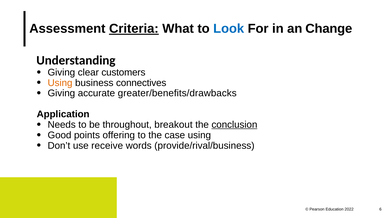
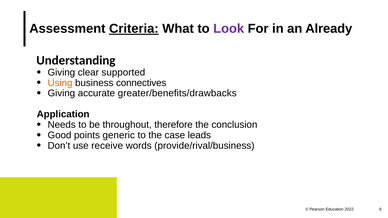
Look colour: blue -> purple
Change: Change -> Already
customers: customers -> supported
breakout: breakout -> therefore
conclusion underline: present -> none
offering: offering -> generic
case using: using -> leads
